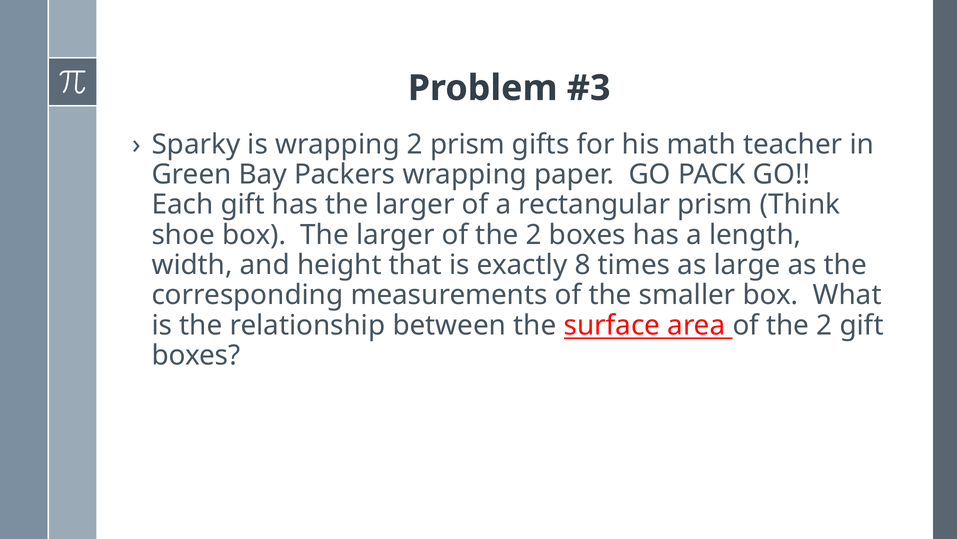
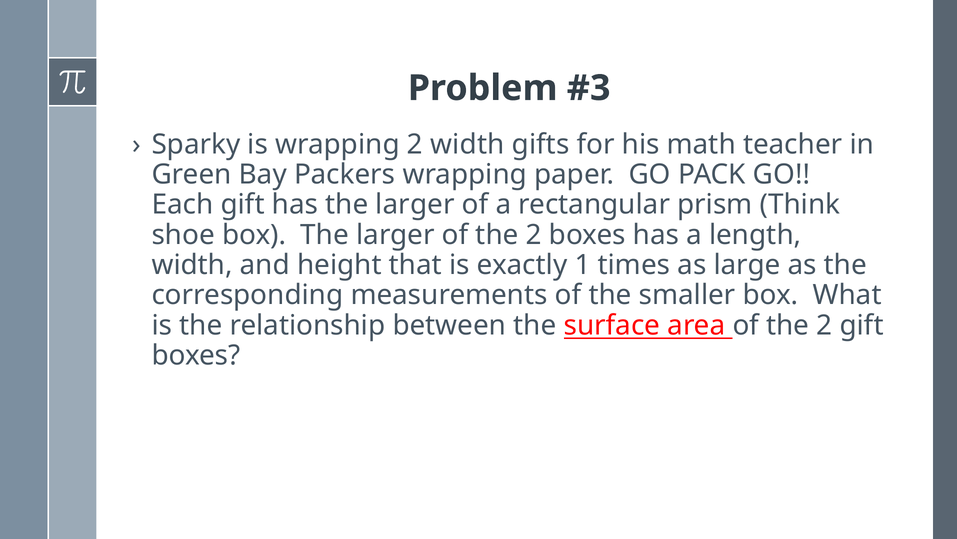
2 prism: prism -> width
8: 8 -> 1
